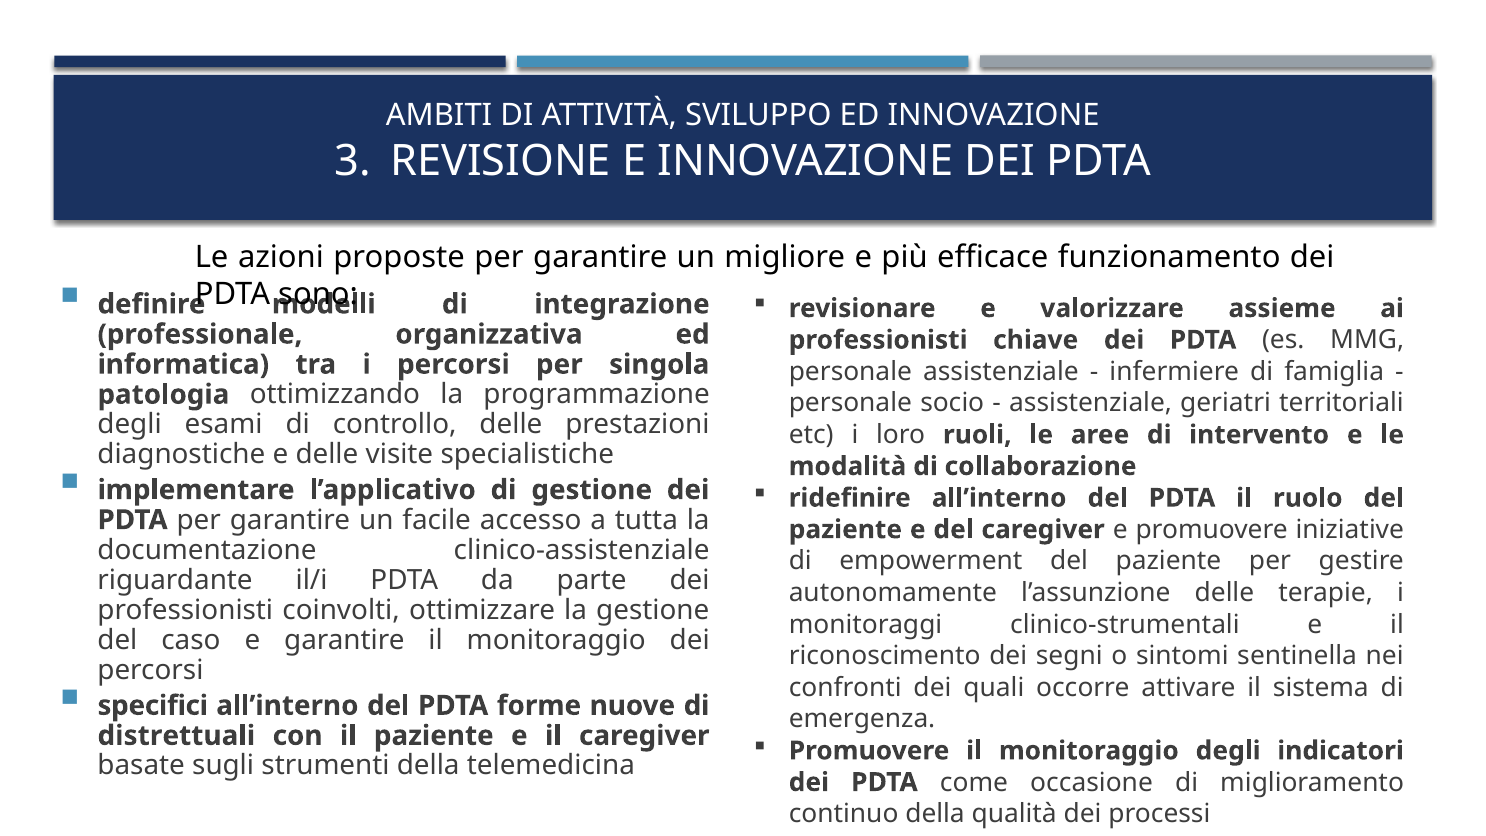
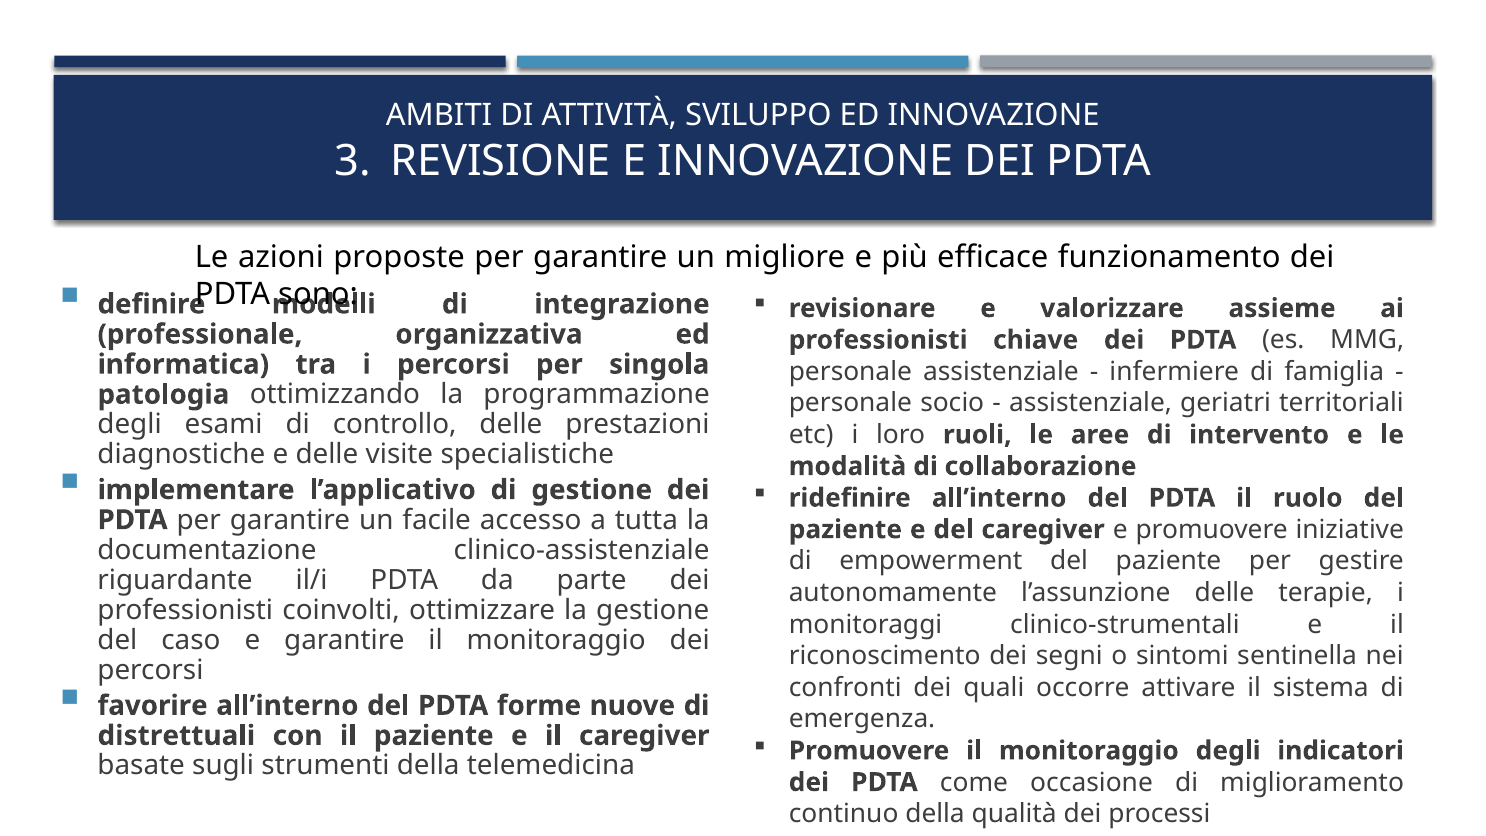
specifici: specifici -> favorire
